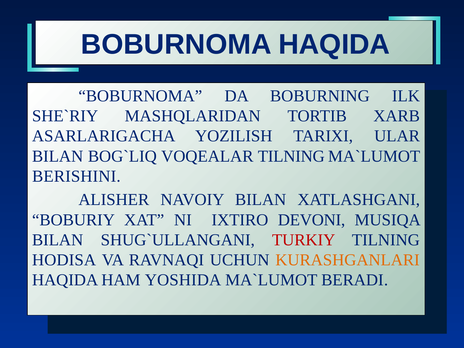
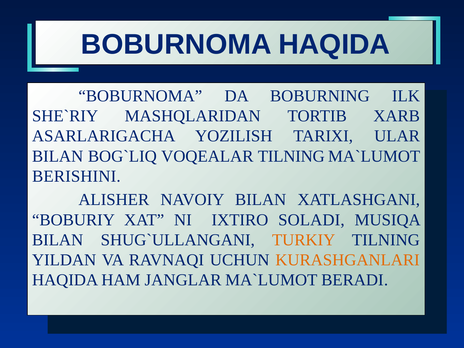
DEVONI: DEVONI -> SOLADI
TURKIY colour: red -> orange
HODISA: HODISA -> YILDAN
YOSHIDA: YOSHIDA -> JANGLAR
